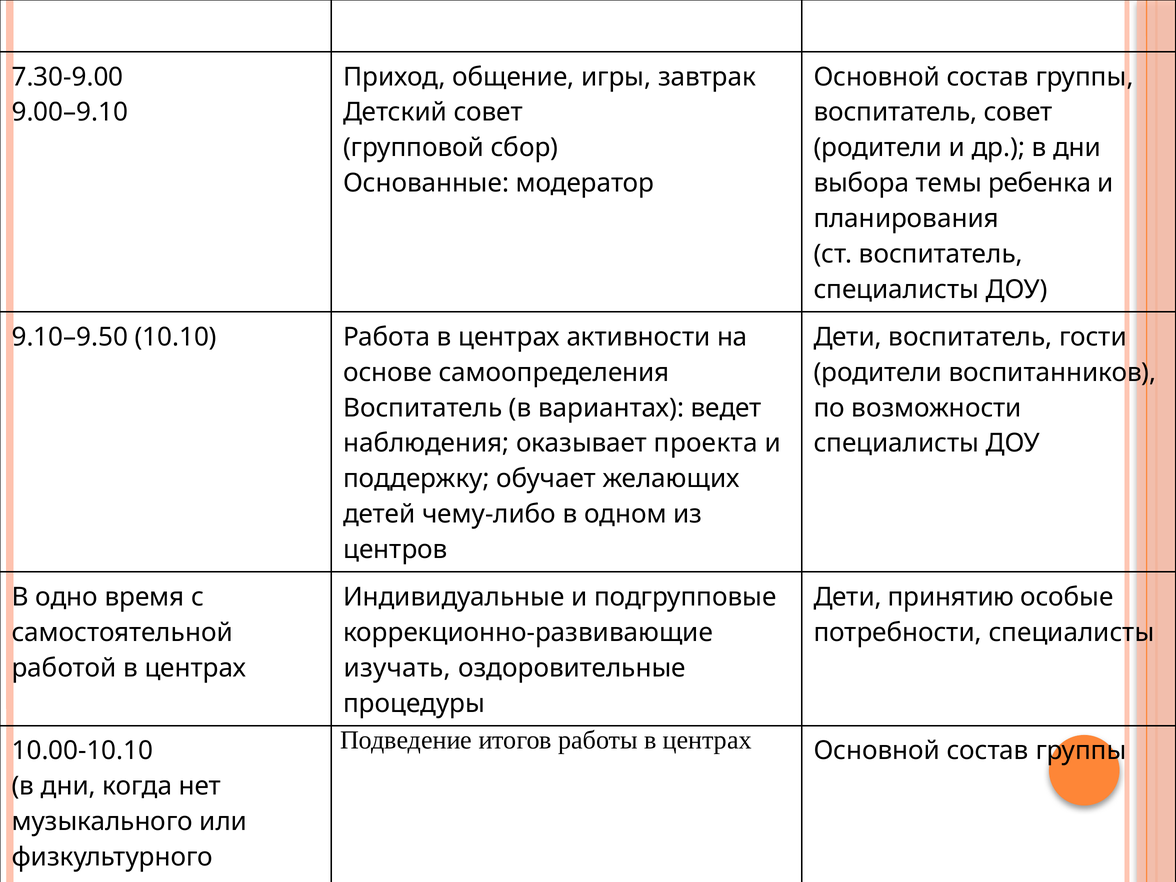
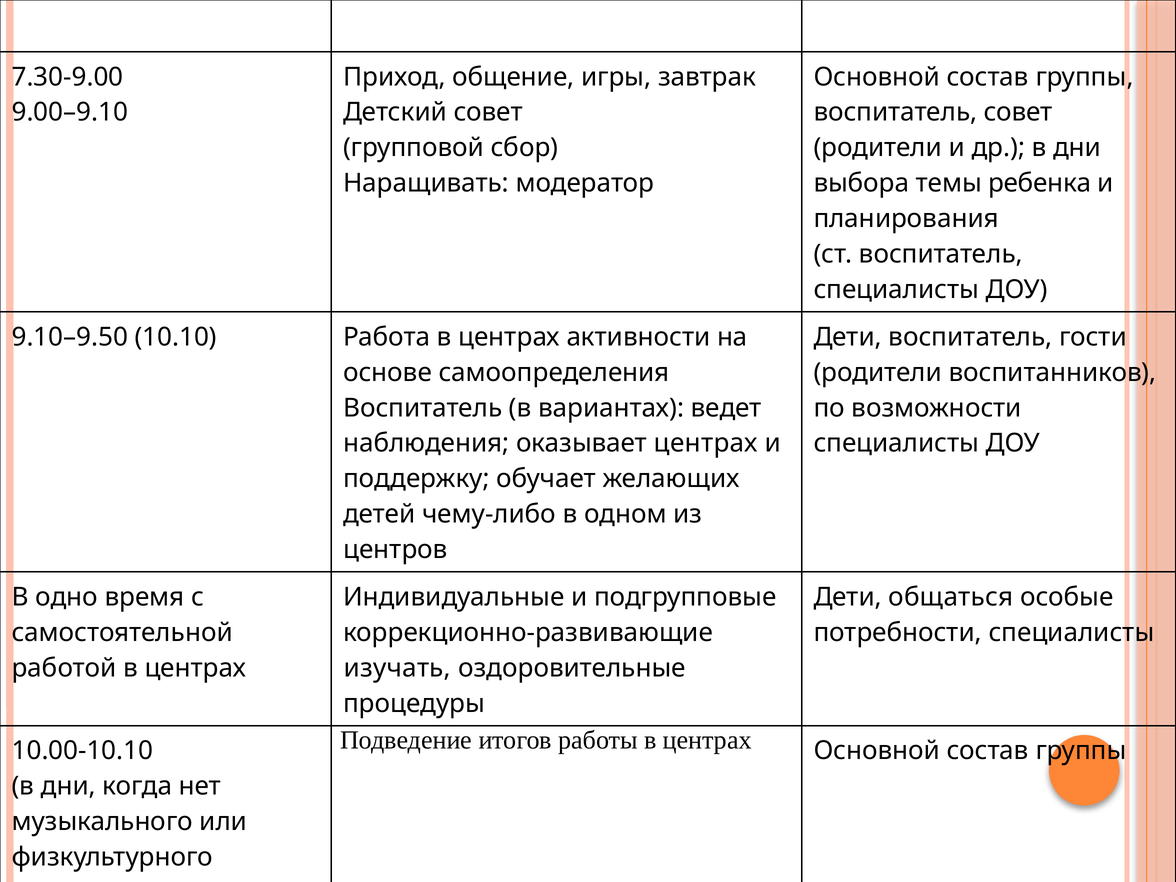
Основанные: Основанные -> Наращивать
оказывает проекта: проекта -> центрах
принятию: принятию -> общаться
